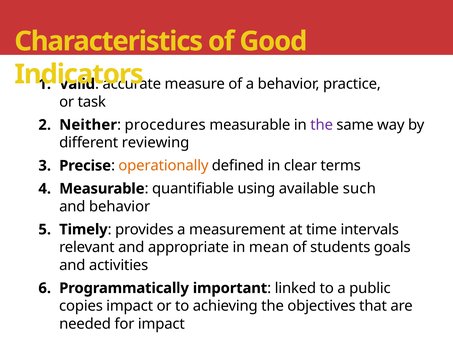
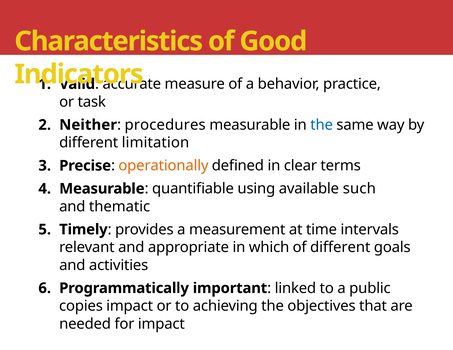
the at (322, 125) colour: purple -> blue
reviewing: reviewing -> limitation
and behavior: behavior -> thematic
mean: mean -> which
of students: students -> different
